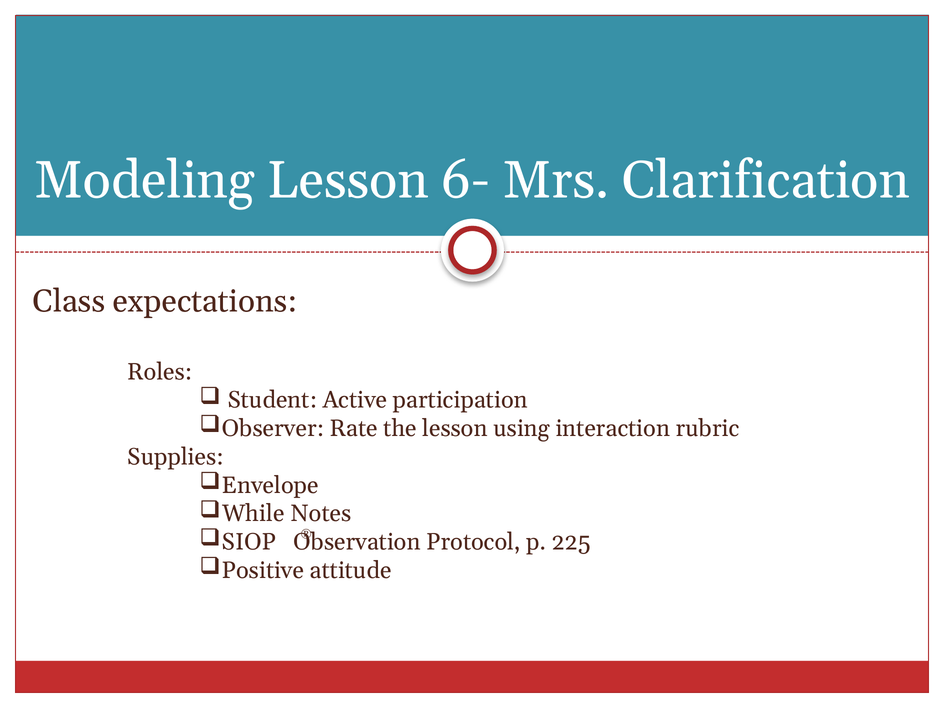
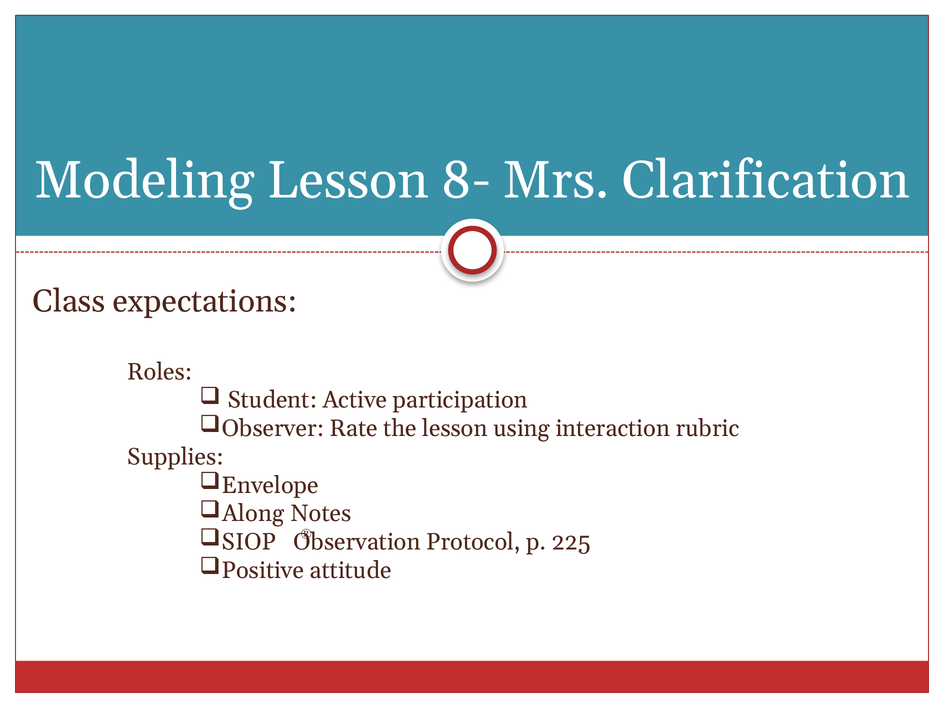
6-: 6- -> 8-
While: While -> Along
